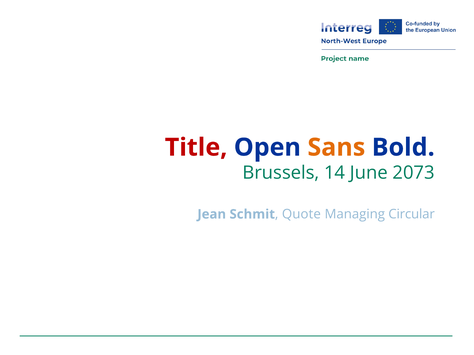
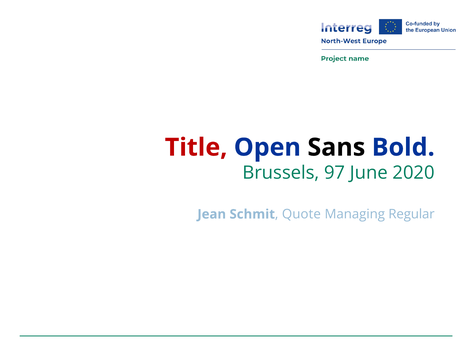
Sans colour: orange -> black
14: 14 -> 97
2073: 2073 -> 2020
Circular: Circular -> Regular
